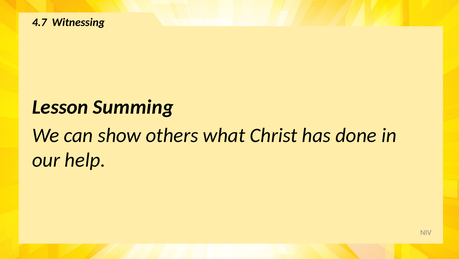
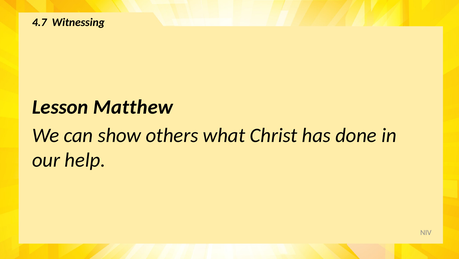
Summing: Summing -> Matthew
